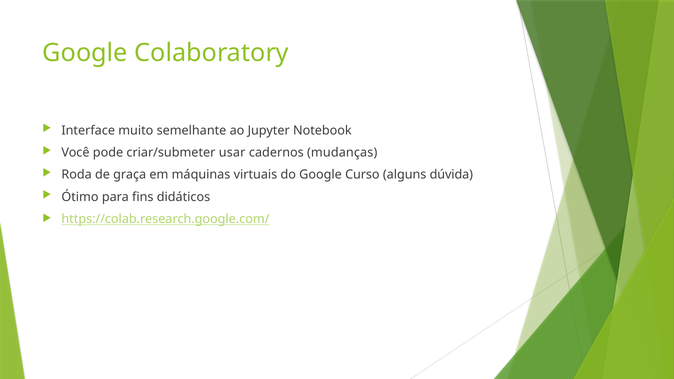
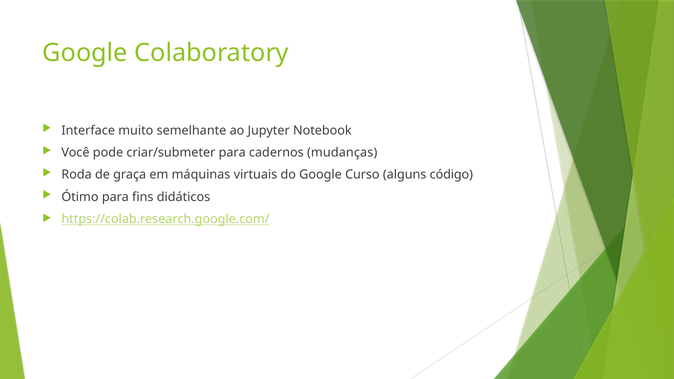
criar/submeter usar: usar -> para
dúvida: dúvida -> código
